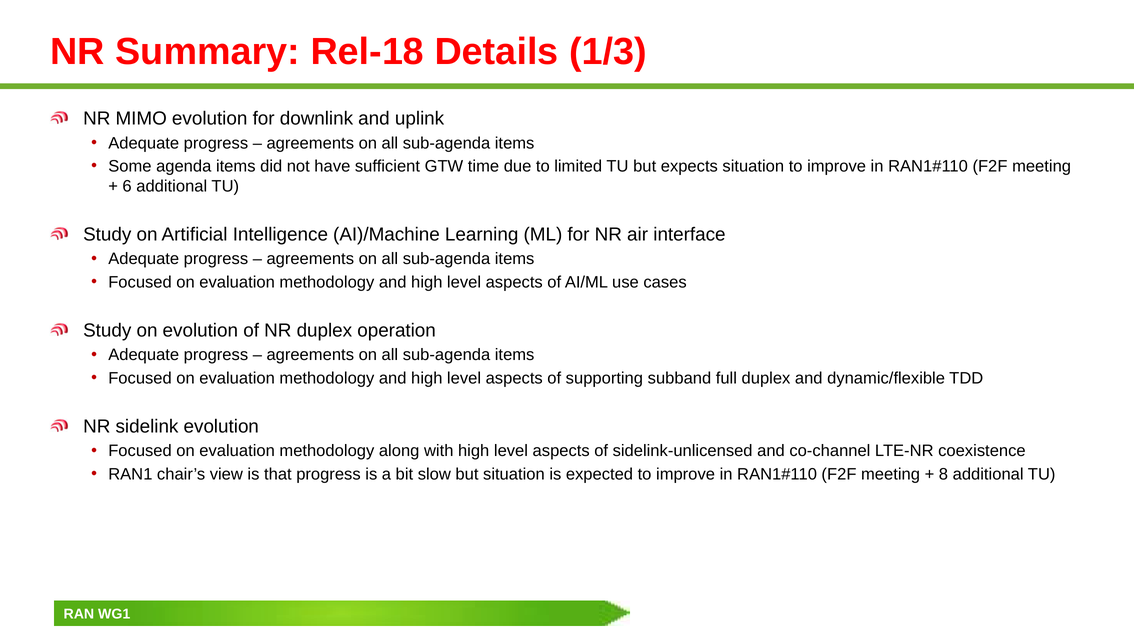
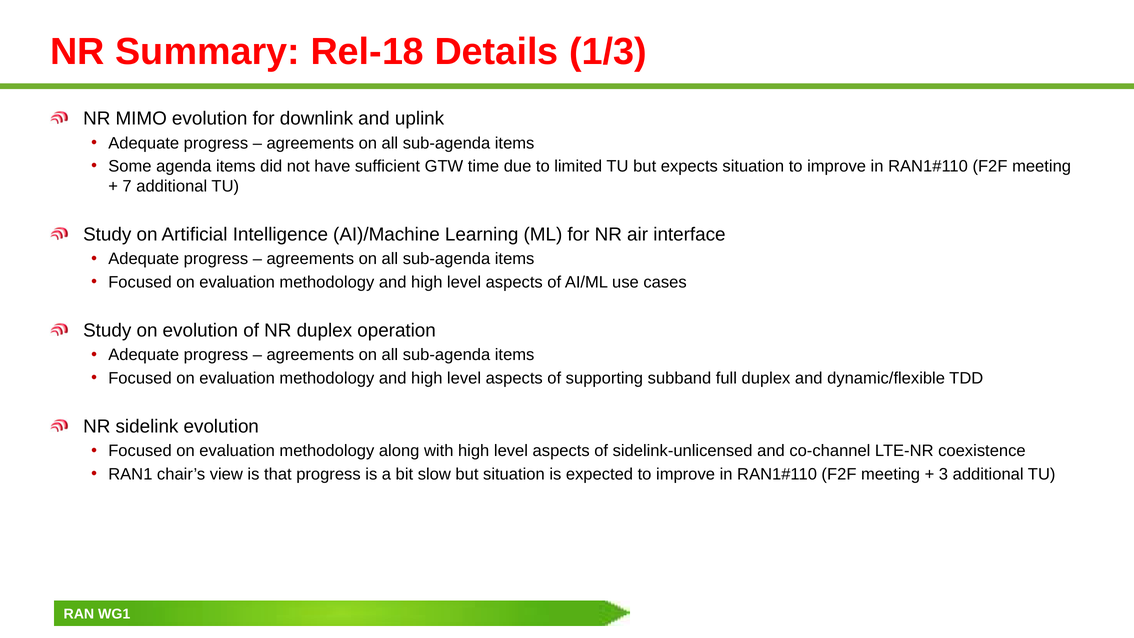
6: 6 -> 7
8: 8 -> 3
